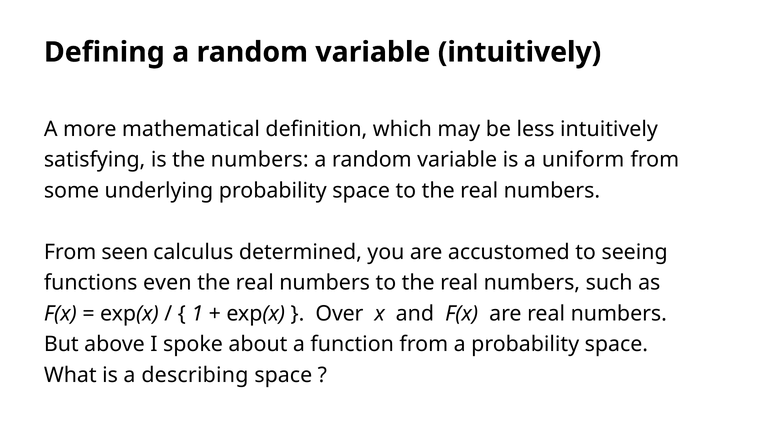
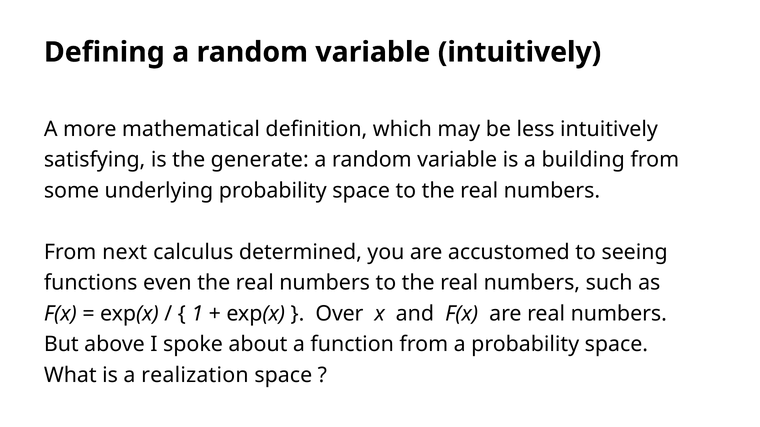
the numbers: numbers -> generate
uniform: uniform -> building
seen: seen -> next
describing: describing -> realization
